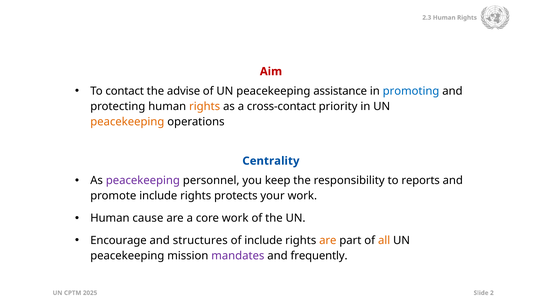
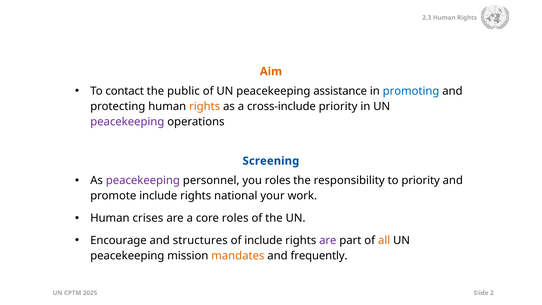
Aim colour: red -> orange
advise: advise -> public
cross-contact: cross-contact -> cross-include
peacekeeping at (127, 122) colour: orange -> purple
Centrality: Centrality -> Screening
you keep: keep -> roles
to reports: reports -> priority
protects: protects -> national
cause: cause -> crises
core work: work -> roles
are at (328, 240) colour: orange -> purple
mandates colour: purple -> orange
